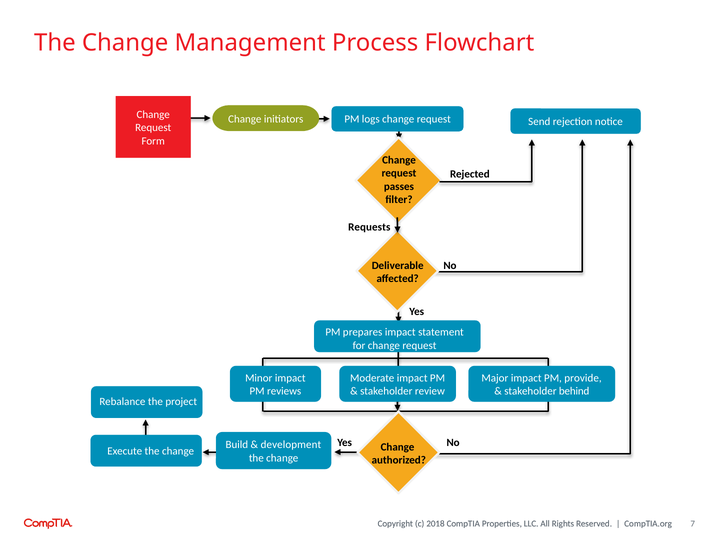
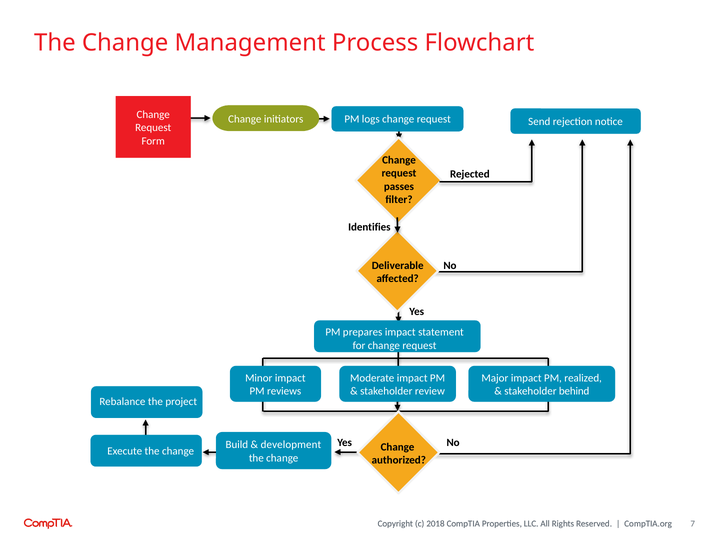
Requests: Requests -> Identifies
provide: provide -> realized
